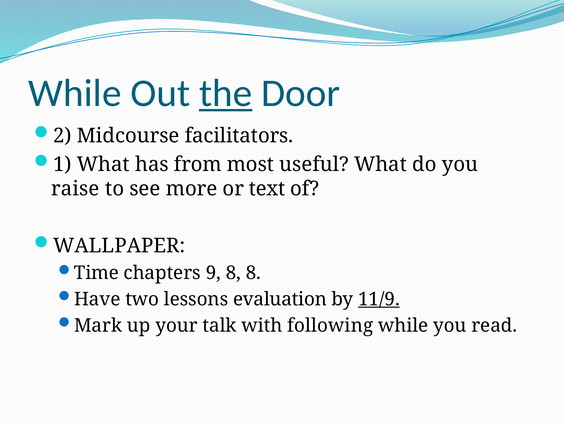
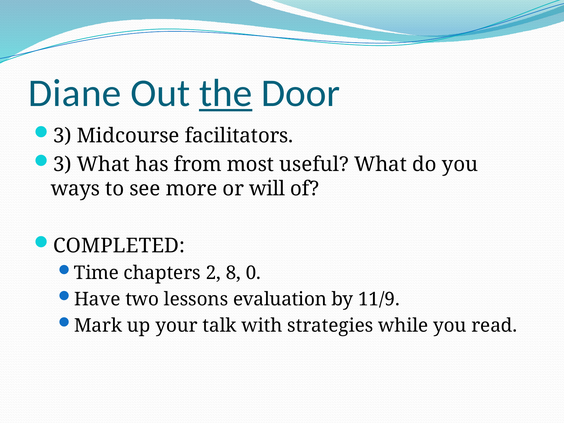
While at (75, 93): While -> Diane
2 at (62, 136): 2 -> 3
1 at (62, 164): 1 -> 3
raise: raise -> ways
text: text -> will
WALLPAPER: WALLPAPER -> COMPLETED
9: 9 -> 2
8 8: 8 -> 0
11/9 underline: present -> none
following: following -> strategies
